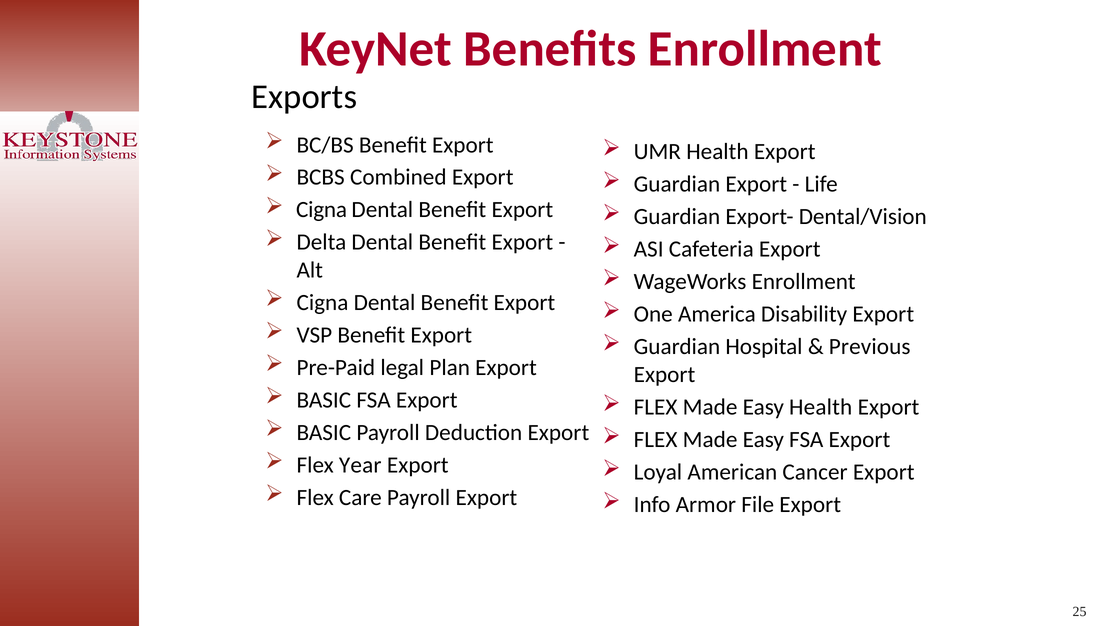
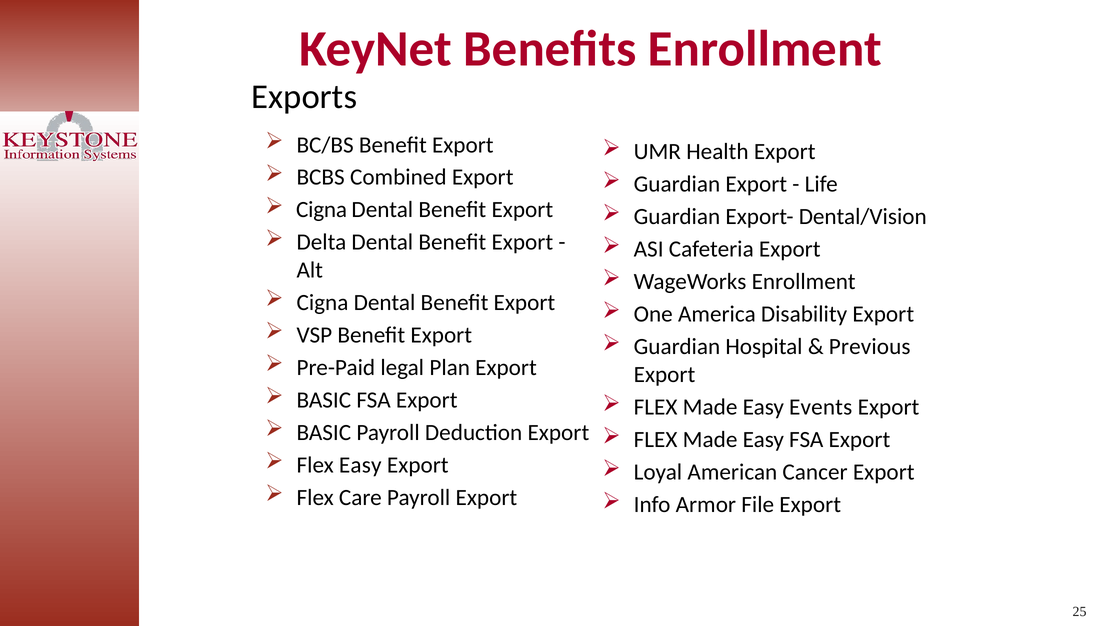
Easy Health: Health -> Events
Flex Year: Year -> Easy
